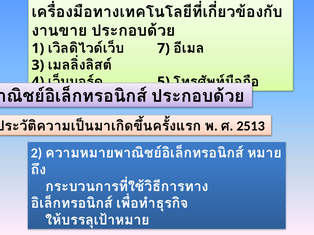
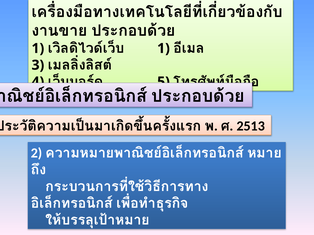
7 at (163, 48): 7 -> 1
